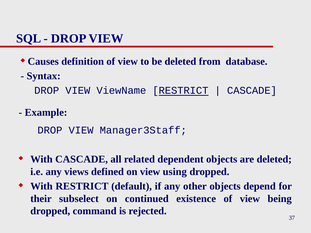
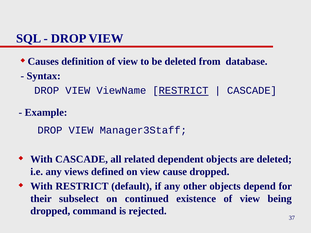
using: using -> cause
